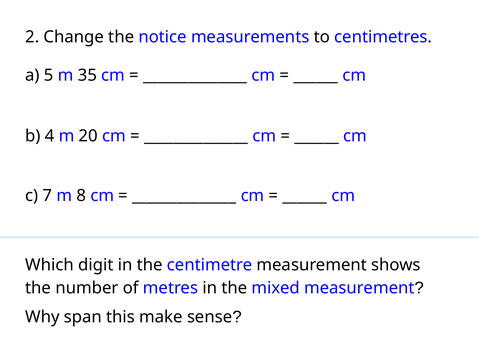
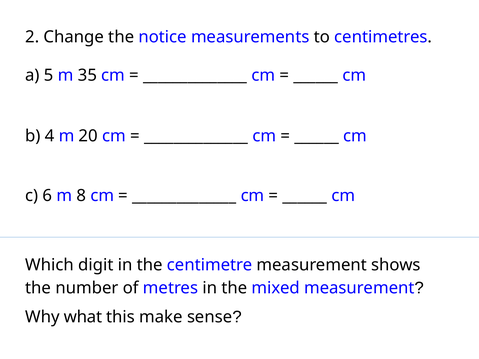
7: 7 -> 6
span: span -> what
